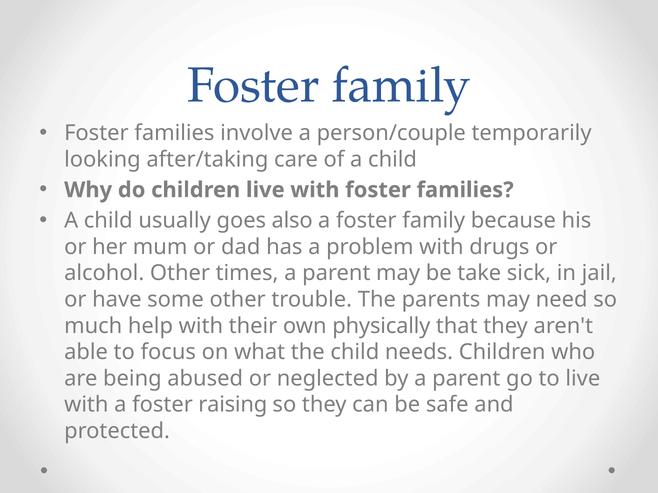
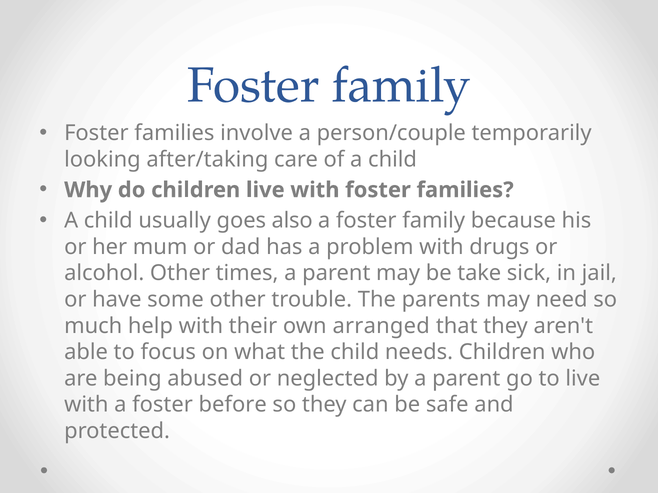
physically: physically -> arranged
raising: raising -> before
